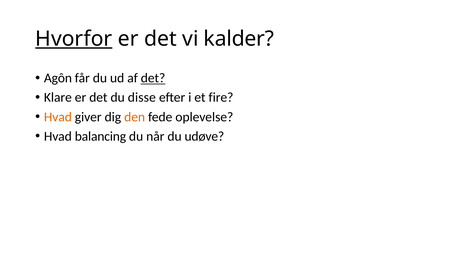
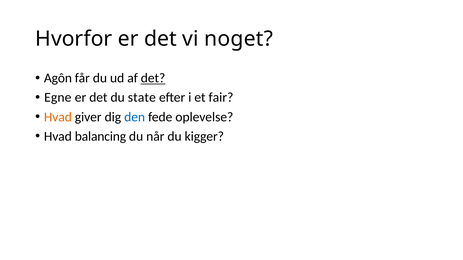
Hvorfor underline: present -> none
kalder: kalder -> noget
Klare: Klare -> Egne
disse: disse -> state
fire: fire -> fair
den colour: orange -> blue
udøve: udøve -> kigger
